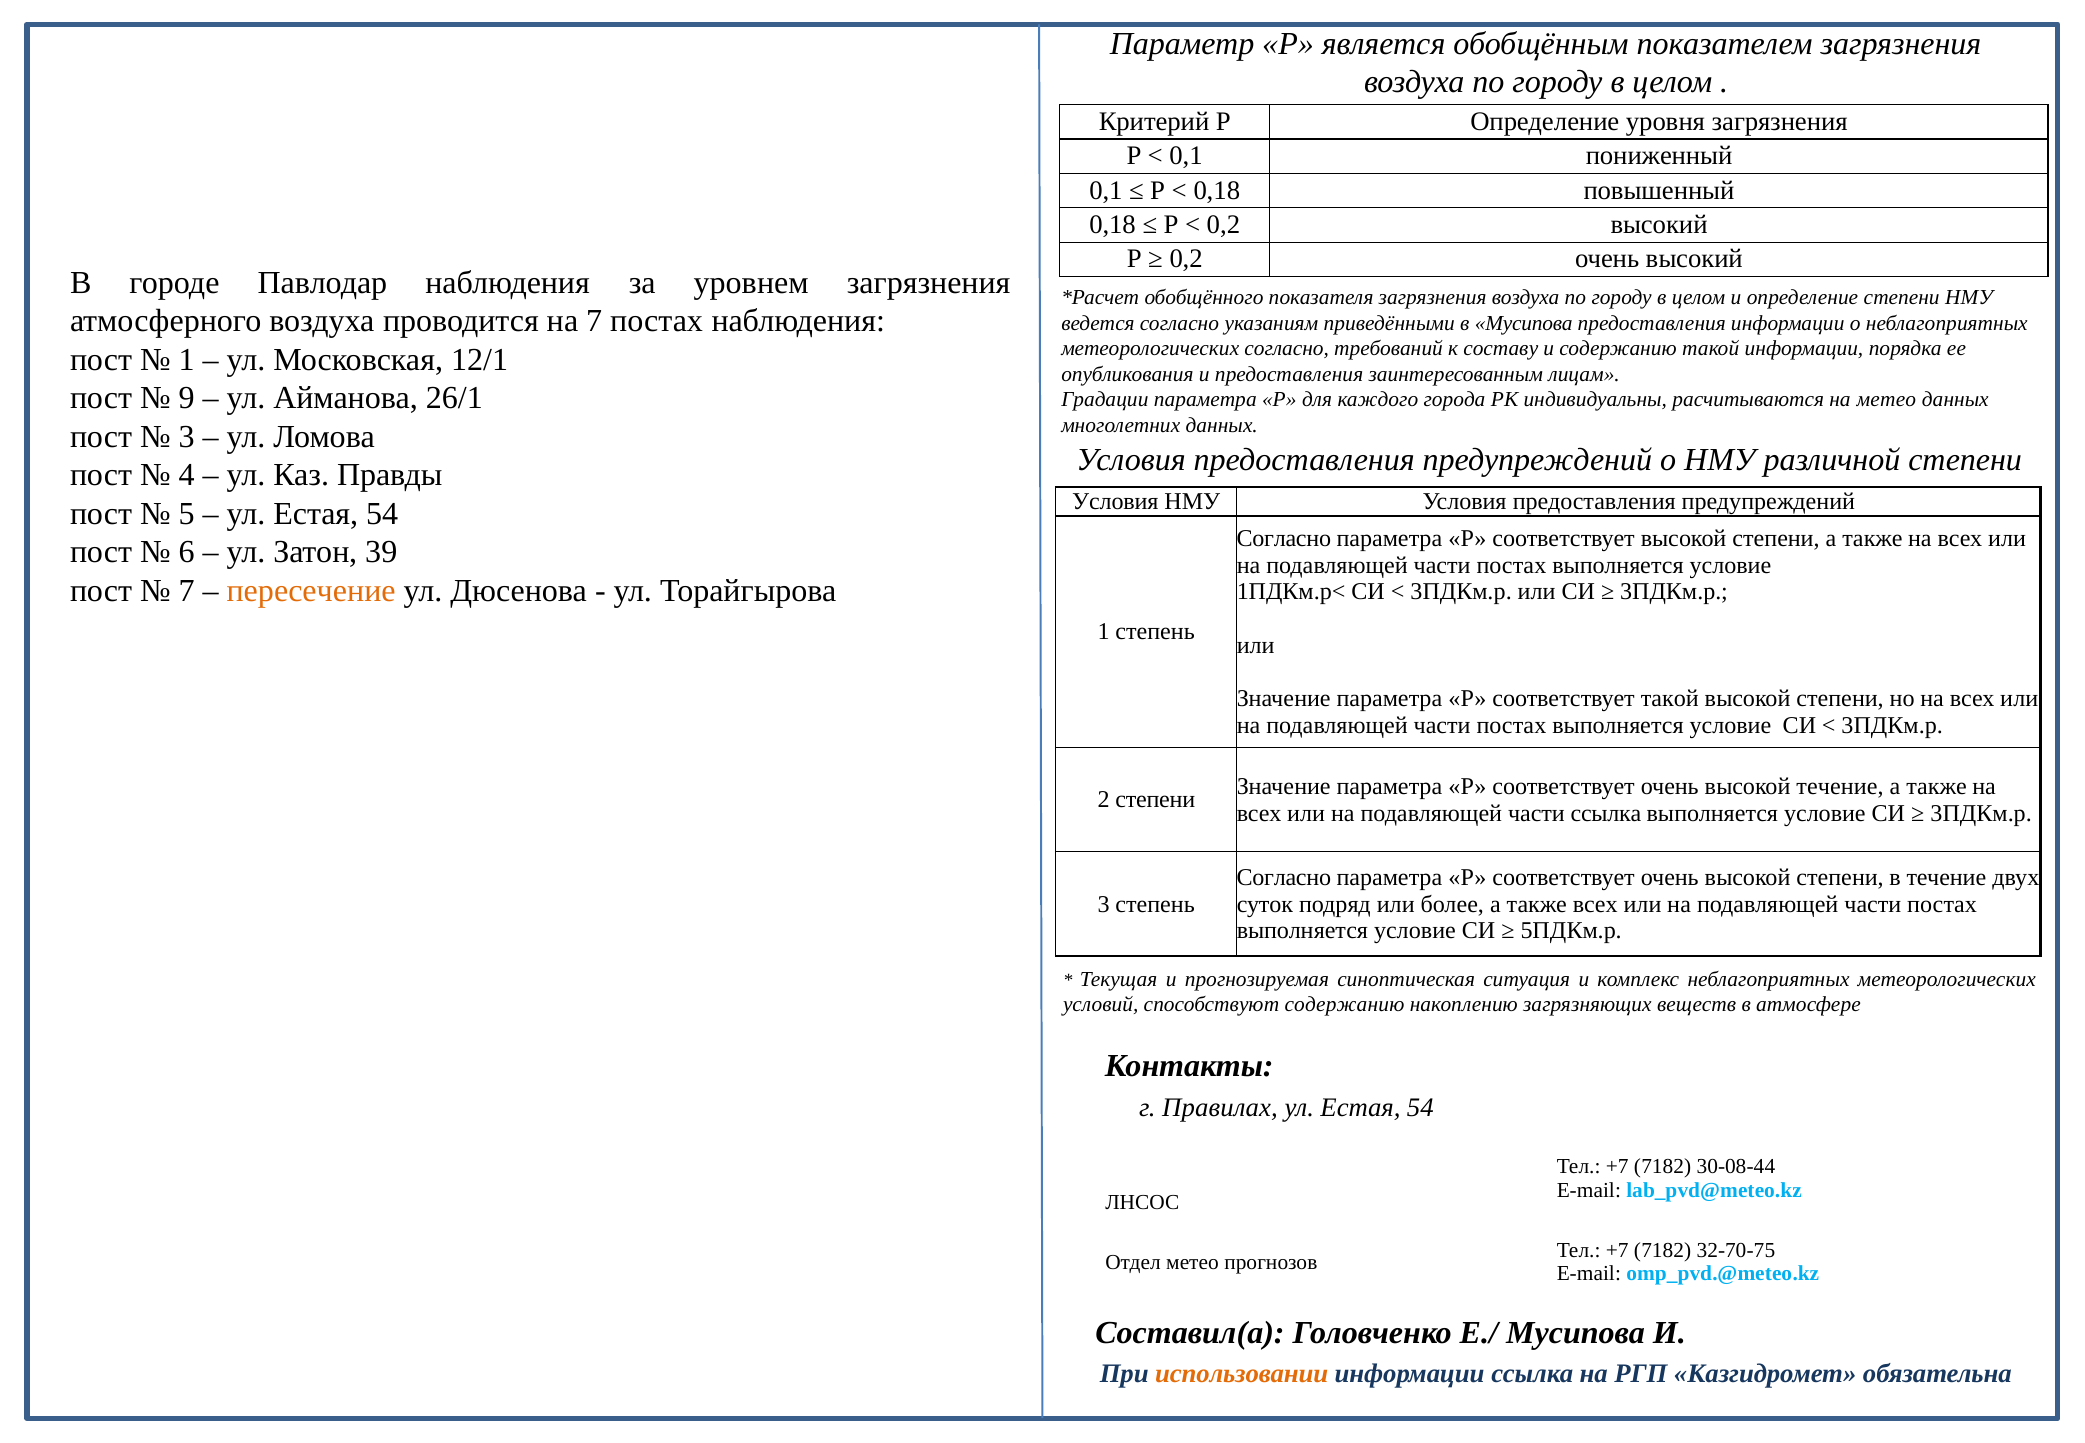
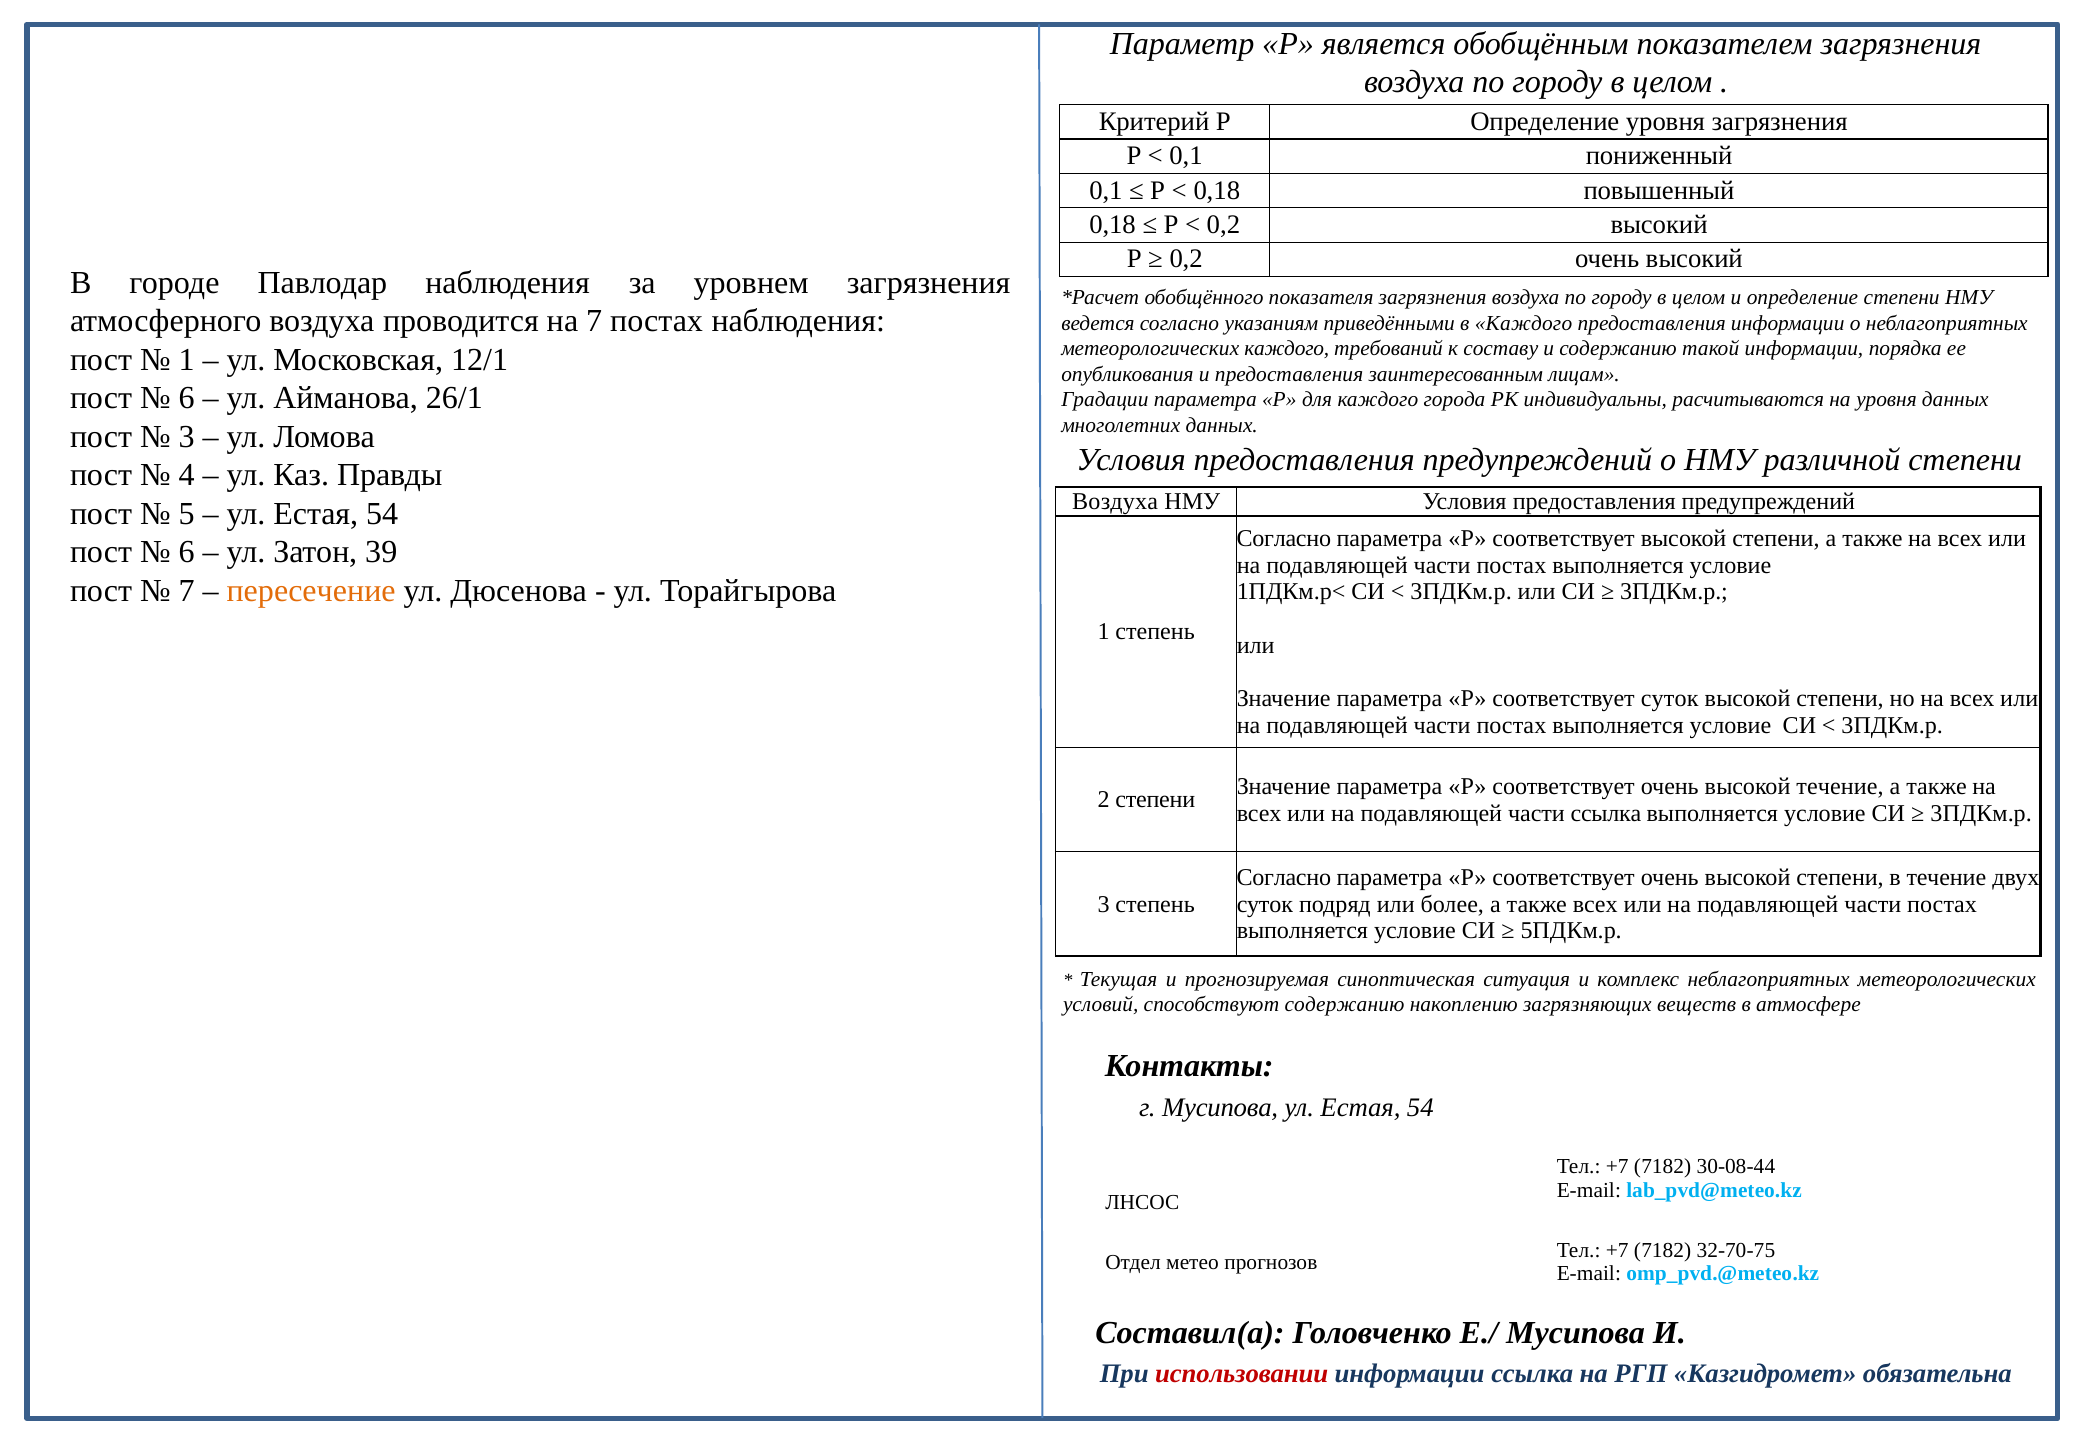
в Мусипова: Мусипова -> Каждого
метеорологических согласно: согласно -> каждого
9 at (187, 398): 9 -> 6
на метео: метео -> уровня
Условия at (1115, 502): Условия -> Воздуха
соответствует такой: такой -> суток
г Правилах: Правилах -> Мусипова
использовании colour: orange -> red
